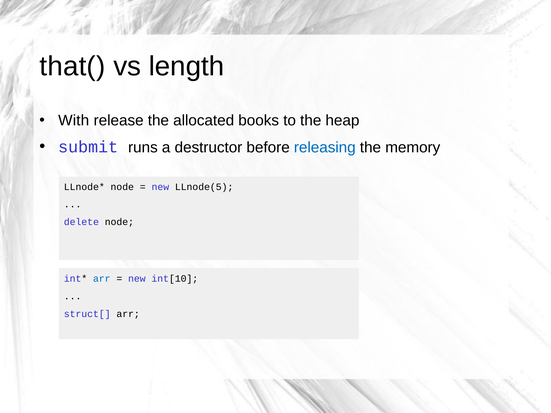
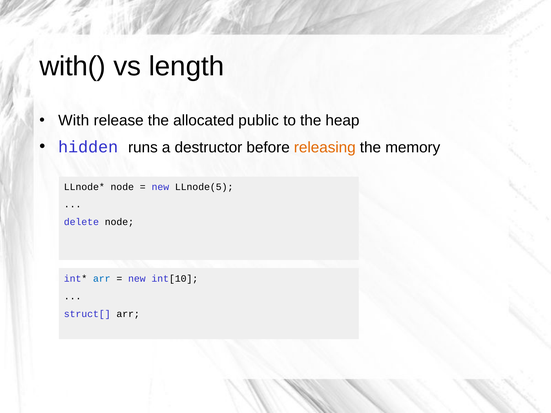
that(: that( -> with(
books: books -> public
submit: submit -> hidden
releasing colour: blue -> orange
